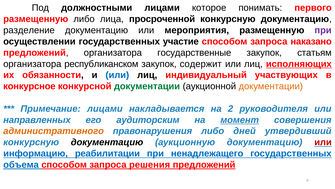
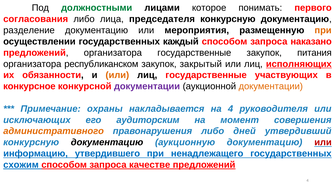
должностными colour: black -> green
размещенную at (36, 19): размещенную -> согласования
просроченной: просроченной -> председателя
при at (323, 30) colour: purple -> orange
участие: участие -> каждый
статьям: статьям -> питания
содержит: содержит -> закрытый
или at (117, 75) colour: blue -> orange
лиц индивидуальный: индивидуальный -> государственные
документации at (147, 86) colour: green -> purple
Примечание лицами: лицами -> охраны
на 2: 2 -> 4
направленных: направленных -> исключающих
момент underline: present -> none
реабилитации: реабилитации -> утвердившего
объема: объема -> схожим
решения: решения -> качестве
